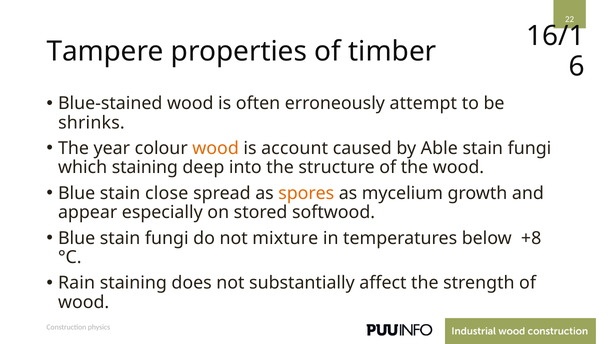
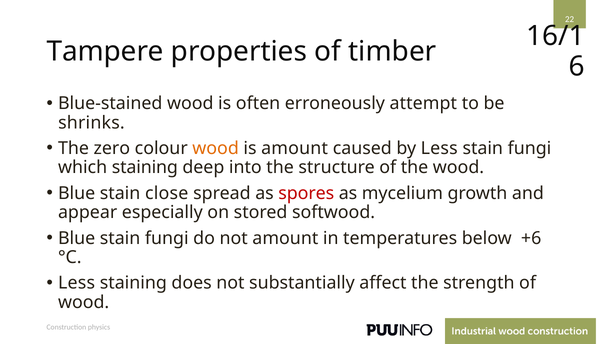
year: year -> zero
is account: account -> amount
by Able: Able -> Less
spores colour: orange -> red
not mixture: mixture -> amount
+8: +8 -> +6
Rain at (77, 283): Rain -> Less
